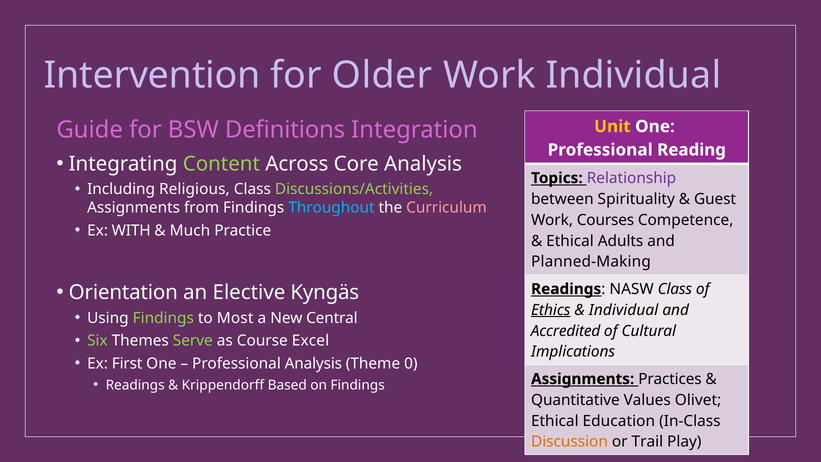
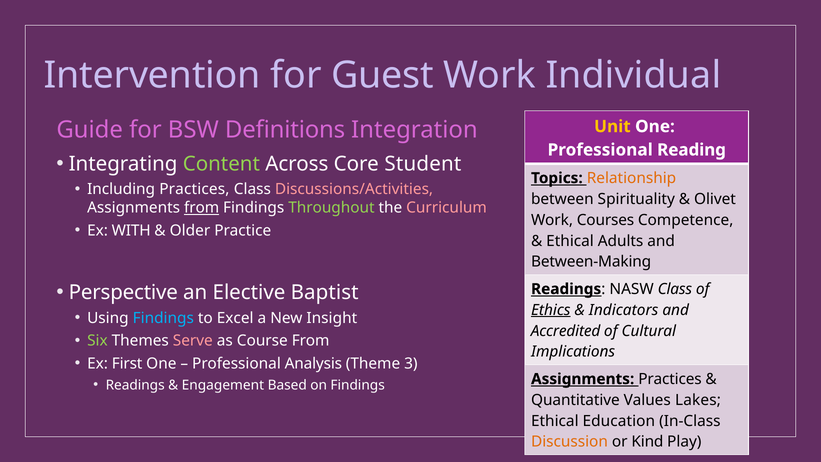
Older: Older -> Guest
Core Analysis: Analysis -> Student
Relationship colour: purple -> orange
Including Religious: Religious -> Practices
Discussions/Activities colour: light green -> pink
Guest: Guest -> Olivet
from at (202, 208) underline: none -> present
Throughout colour: light blue -> light green
Much: Much -> Older
Planned-Making: Planned-Making -> Between-Making
Orientation: Orientation -> Perspective
Kyngäs: Kyngäs -> Baptist
Individual at (624, 310): Individual -> Indicators
Findings at (163, 318) colour: light green -> light blue
Most: Most -> Excel
Central: Central -> Insight
Serve colour: light green -> pink
Course Excel: Excel -> From
0: 0 -> 3
Krippendorff: Krippendorff -> Engagement
Olivet: Olivet -> Lakes
Trail: Trail -> Kind
